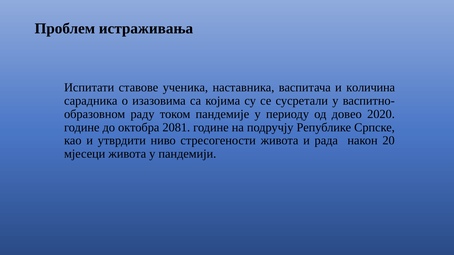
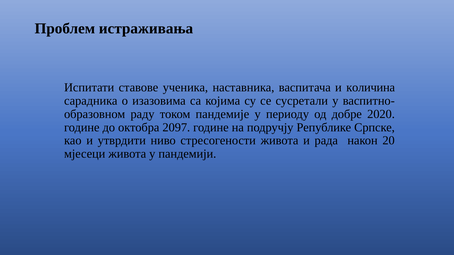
довео: довео -> добре
2081: 2081 -> 2097
